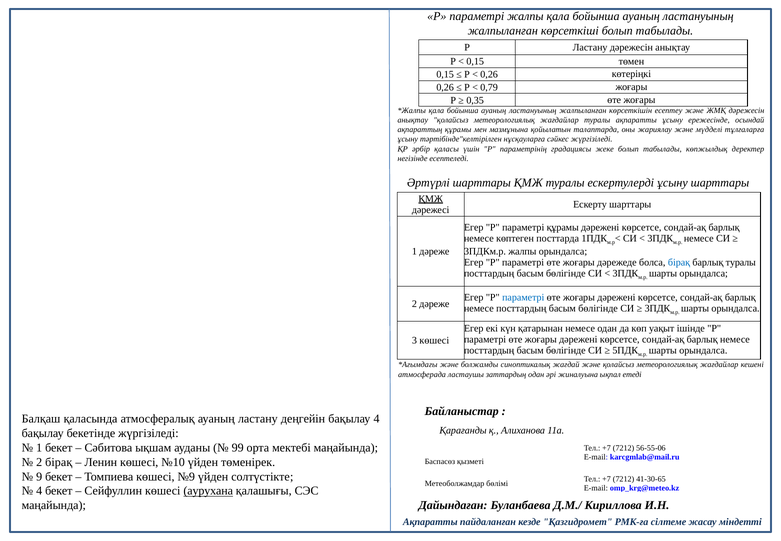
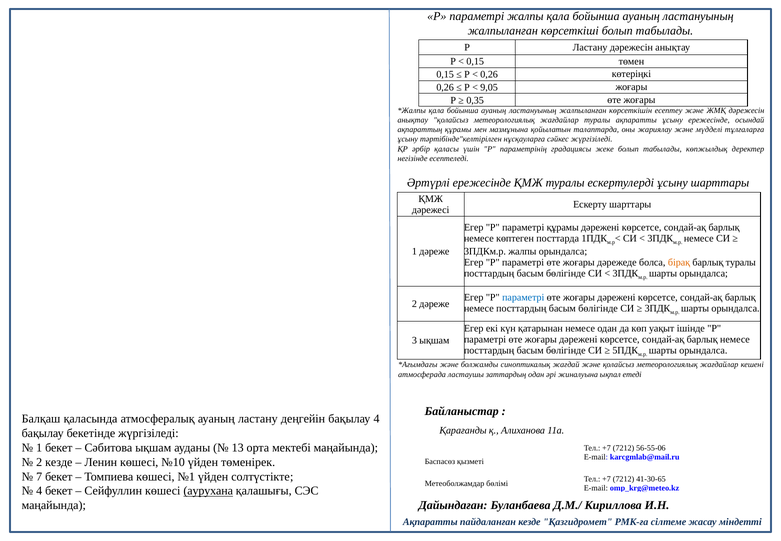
0,79: 0,79 -> 9,05
Әртүрлі шарттары: шарттары -> ережесінде
ҚМЖ at (431, 199) underline: present -> none
бірақ at (679, 262) colour: blue -> orange
3 көшесі: көшесі -> ықшам
99: 99 -> 13
2 бірақ: бірақ -> кезде
9: 9 -> 7
№9: №9 -> №1
